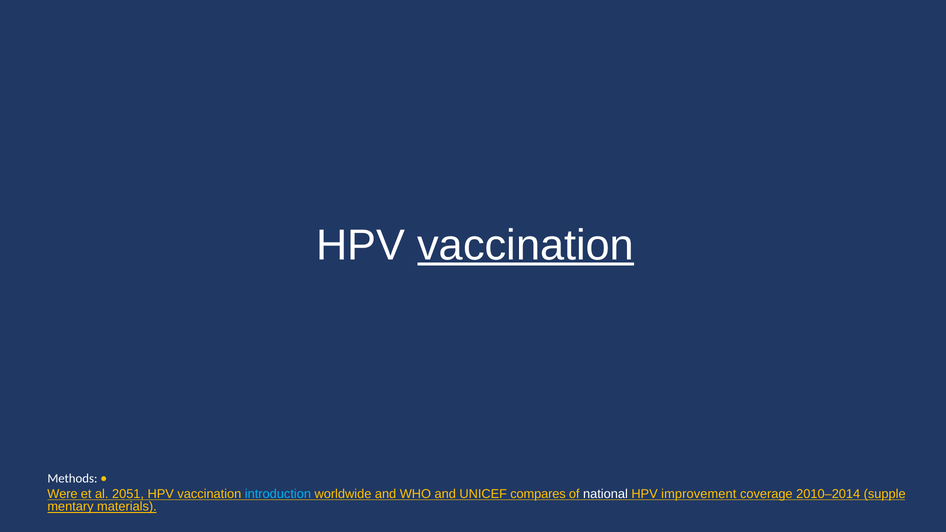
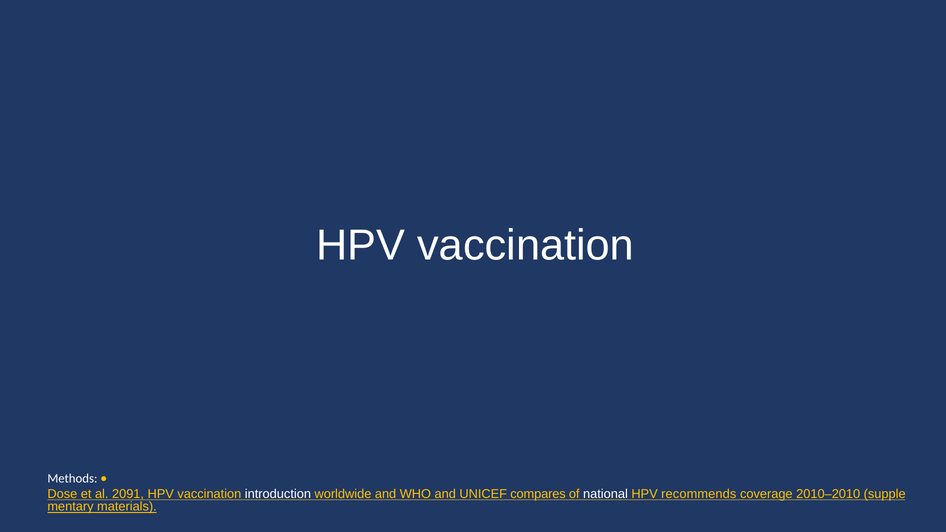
vaccination at (526, 245) underline: present -> none
Were: Were -> Dose
2051: 2051 -> 2091
introduction colour: light blue -> white
improvement: improvement -> recommends
2010–2014: 2010–2014 -> 2010–2010
